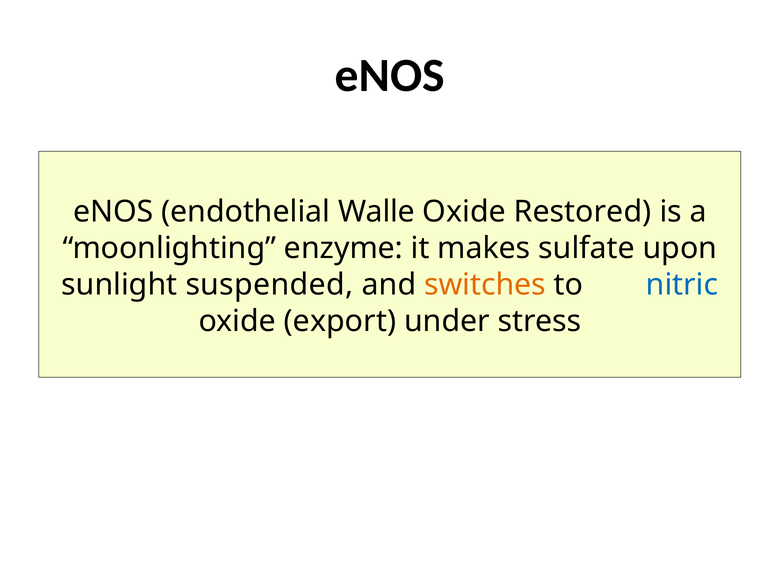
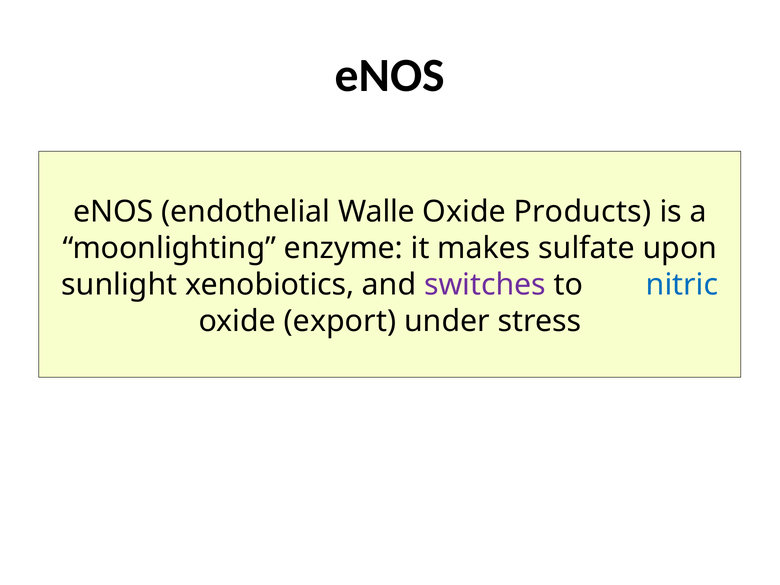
Restored: Restored -> Products
suspended: suspended -> xenobiotics
switches colour: orange -> purple
